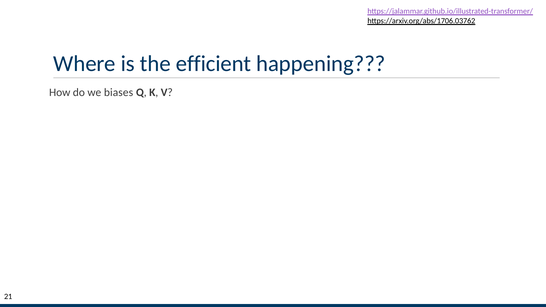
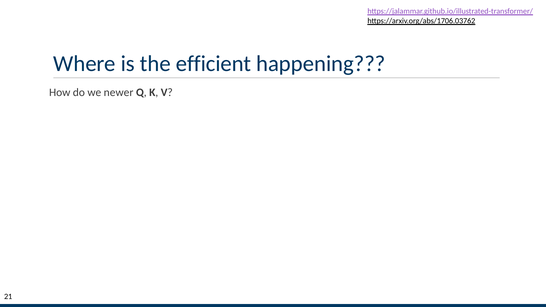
biases: biases -> newer
